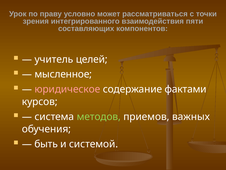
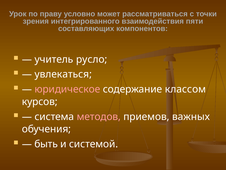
целей: целей -> русло
мысленное: мысленное -> увлекаться
фактами: фактами -> классом
методов colour: light green -> pink
